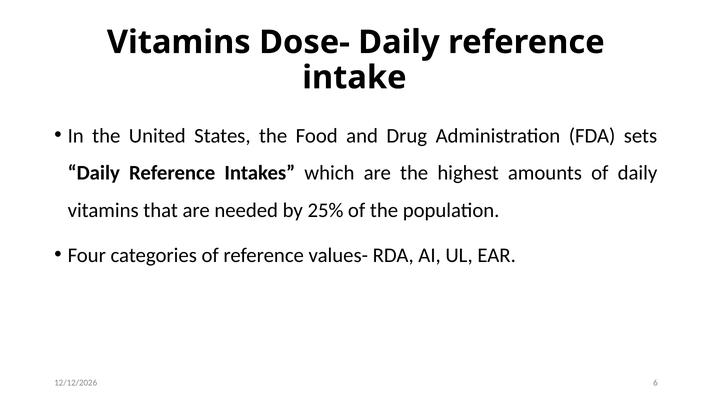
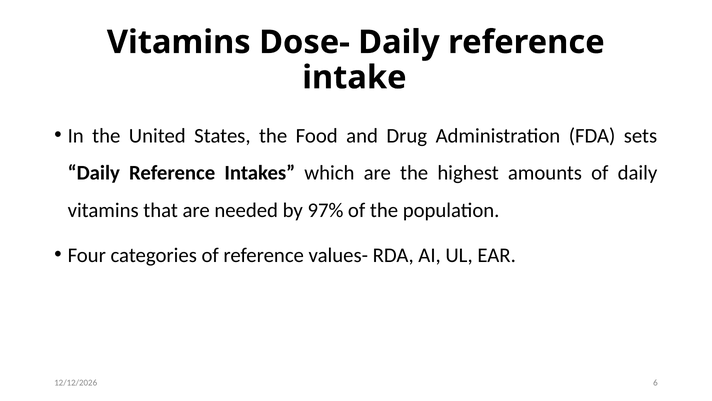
25%: 25% -> 97%
